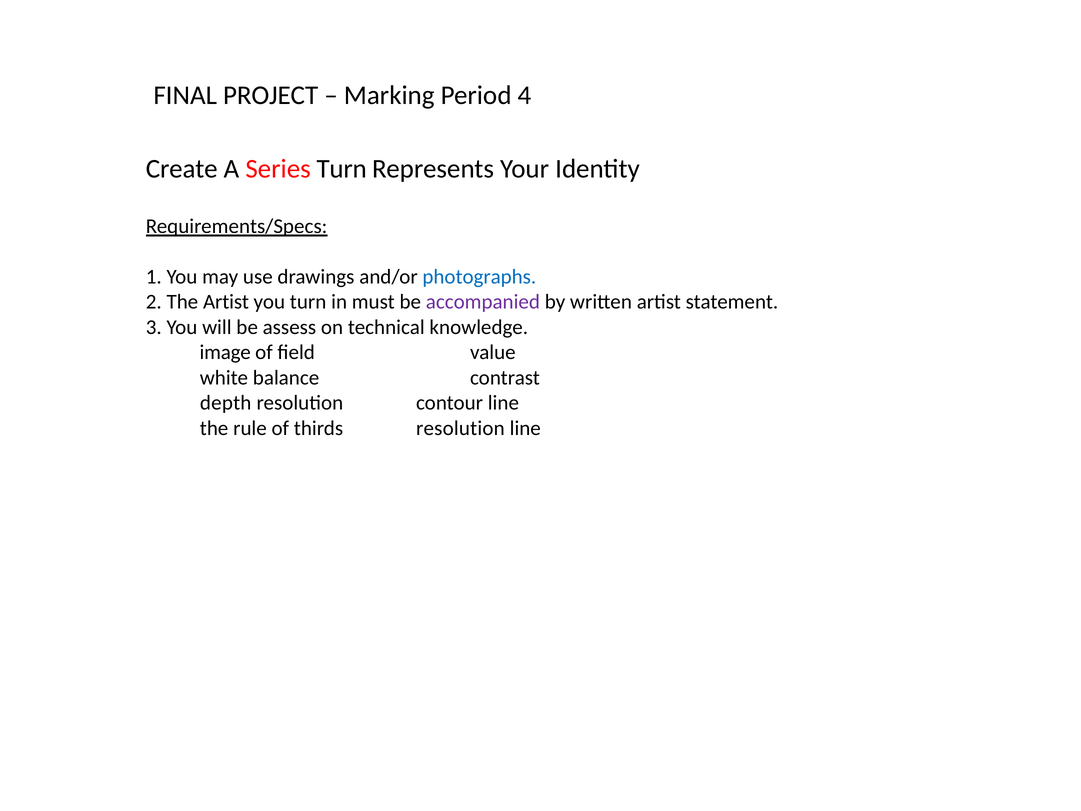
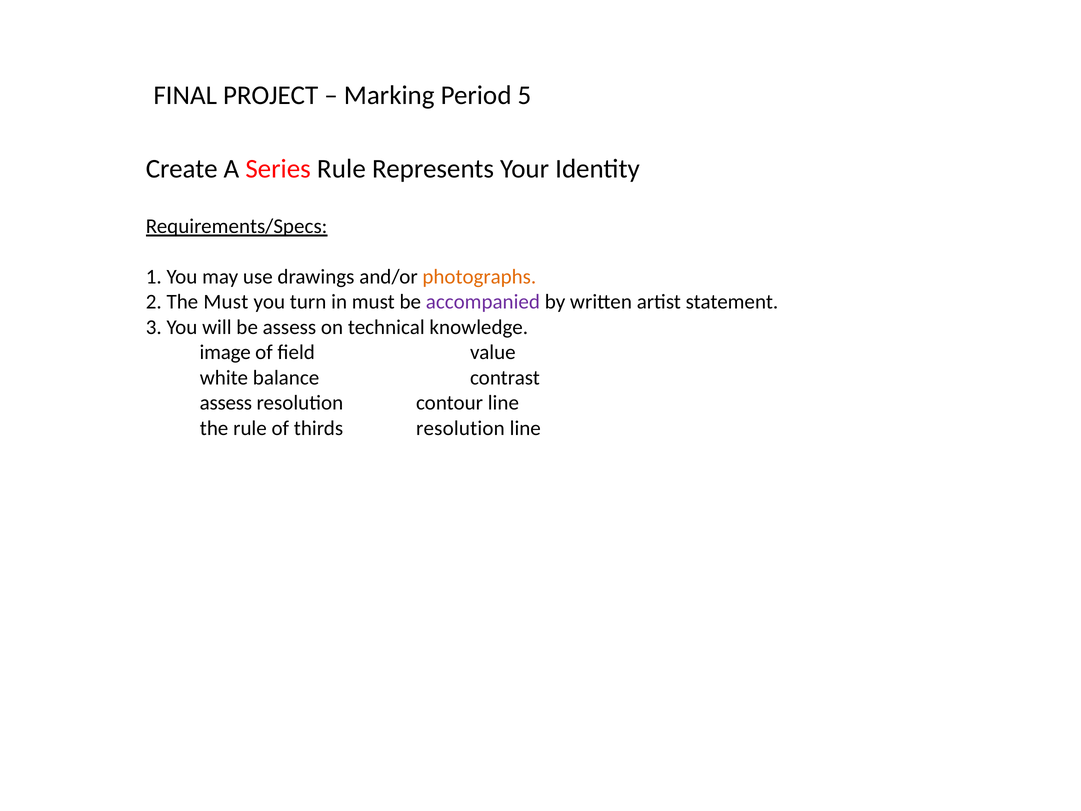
4: 4 -> 5
Series Turn: Turn -> Rule
photographs colour: blue -> orange
The Artist: Artist -> Must
depth at (226, 403): depth -> assess
